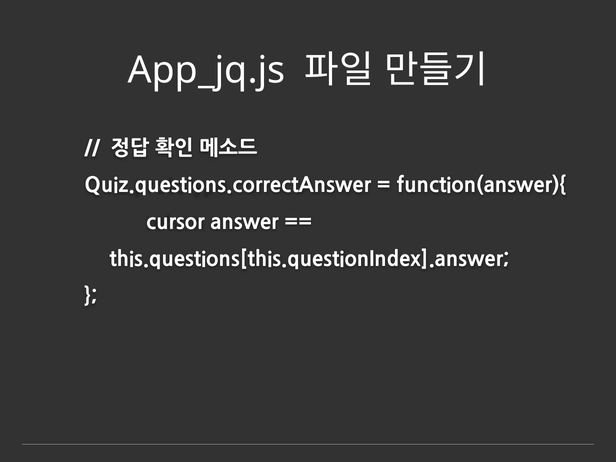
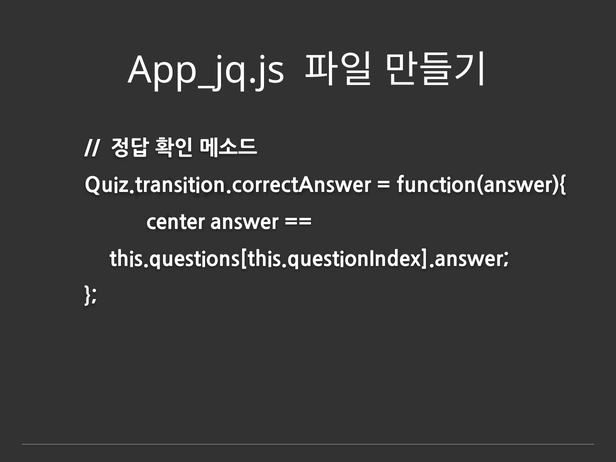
Quiz.questions.correctAnswer: Quiz.questions.correctAnswer -> Quiz.transition.correctAnswer
cursor: cursor -> center
